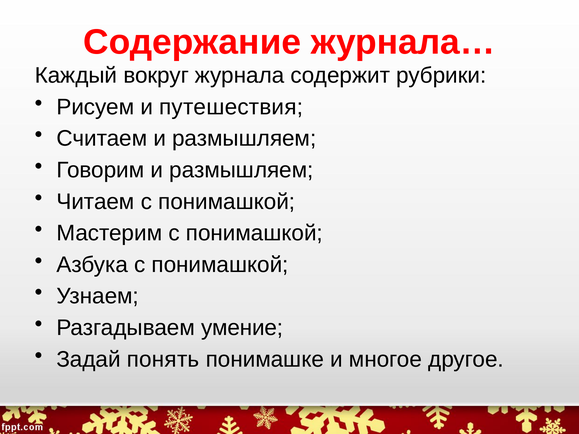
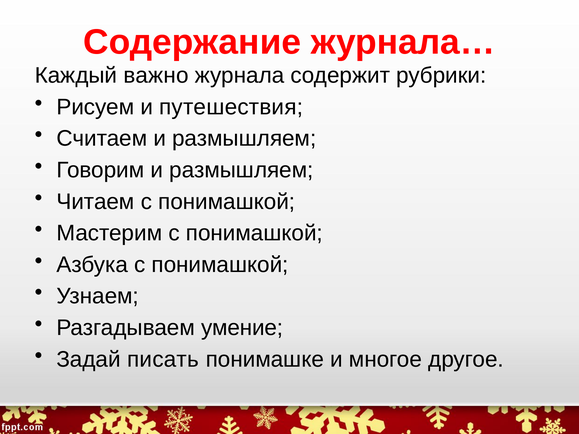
вокруг: вокруг -> важно
понять: понять -> писать
